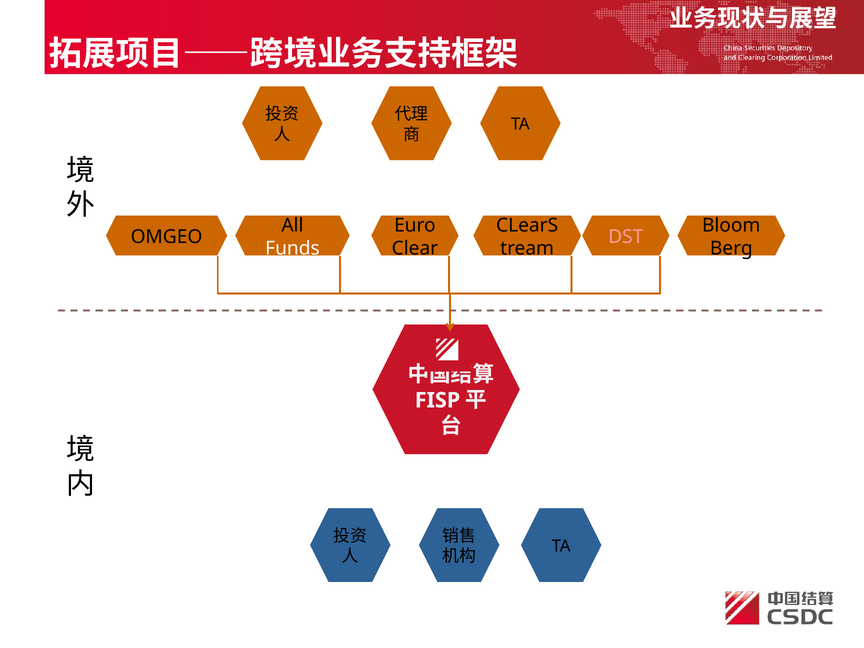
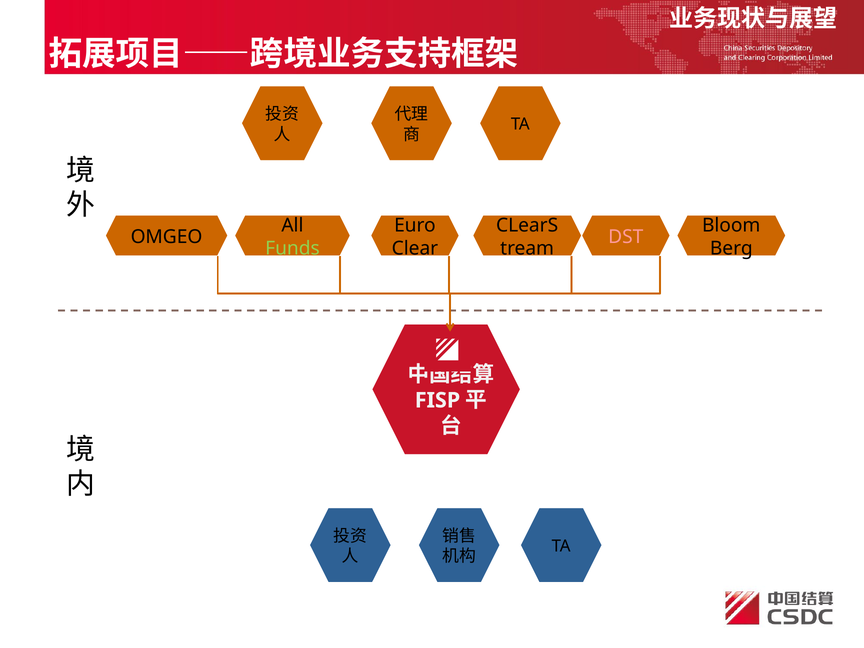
Funds colour: white -> light green
